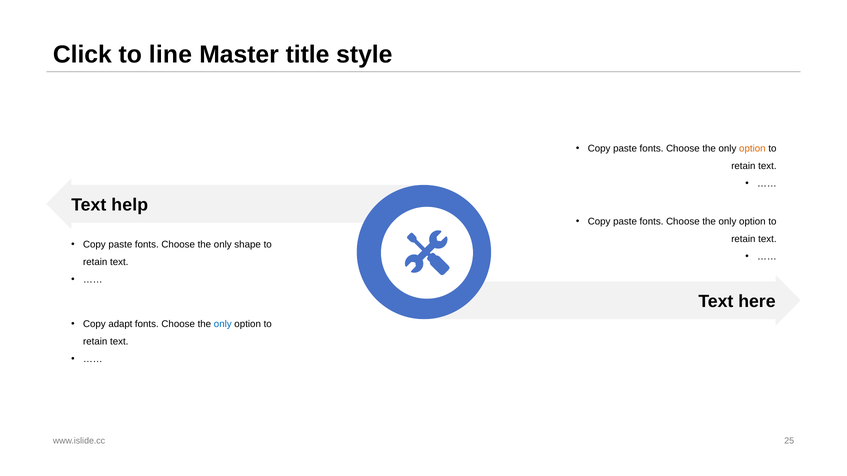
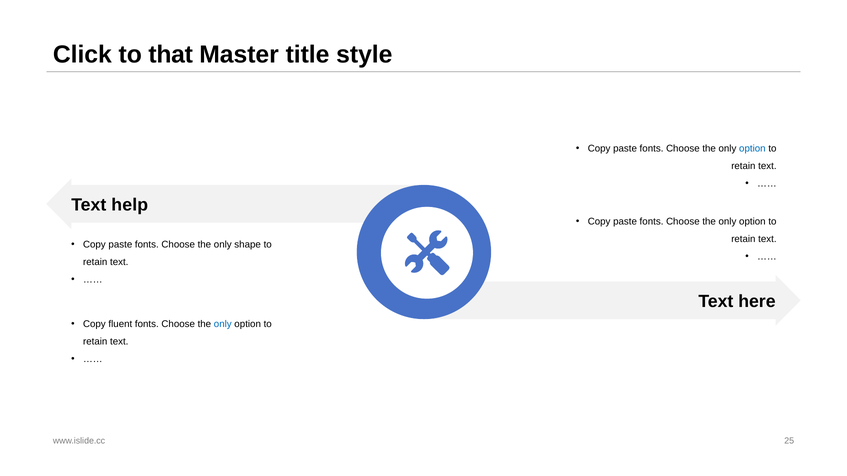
line: line -> that
option at (752, 149) colour: orange -> blue
adapt: adapt -> fluent
